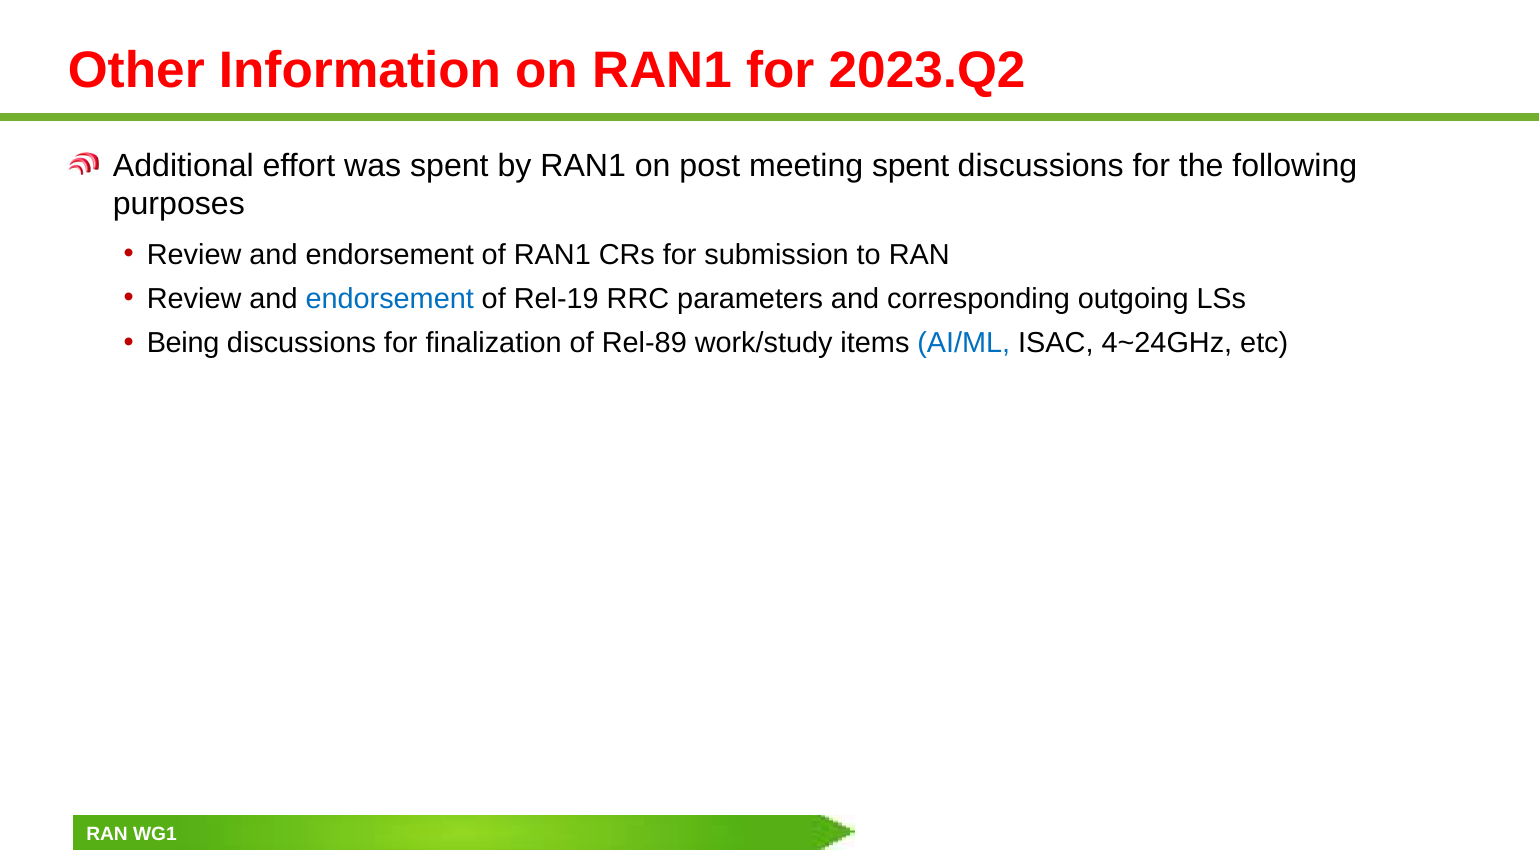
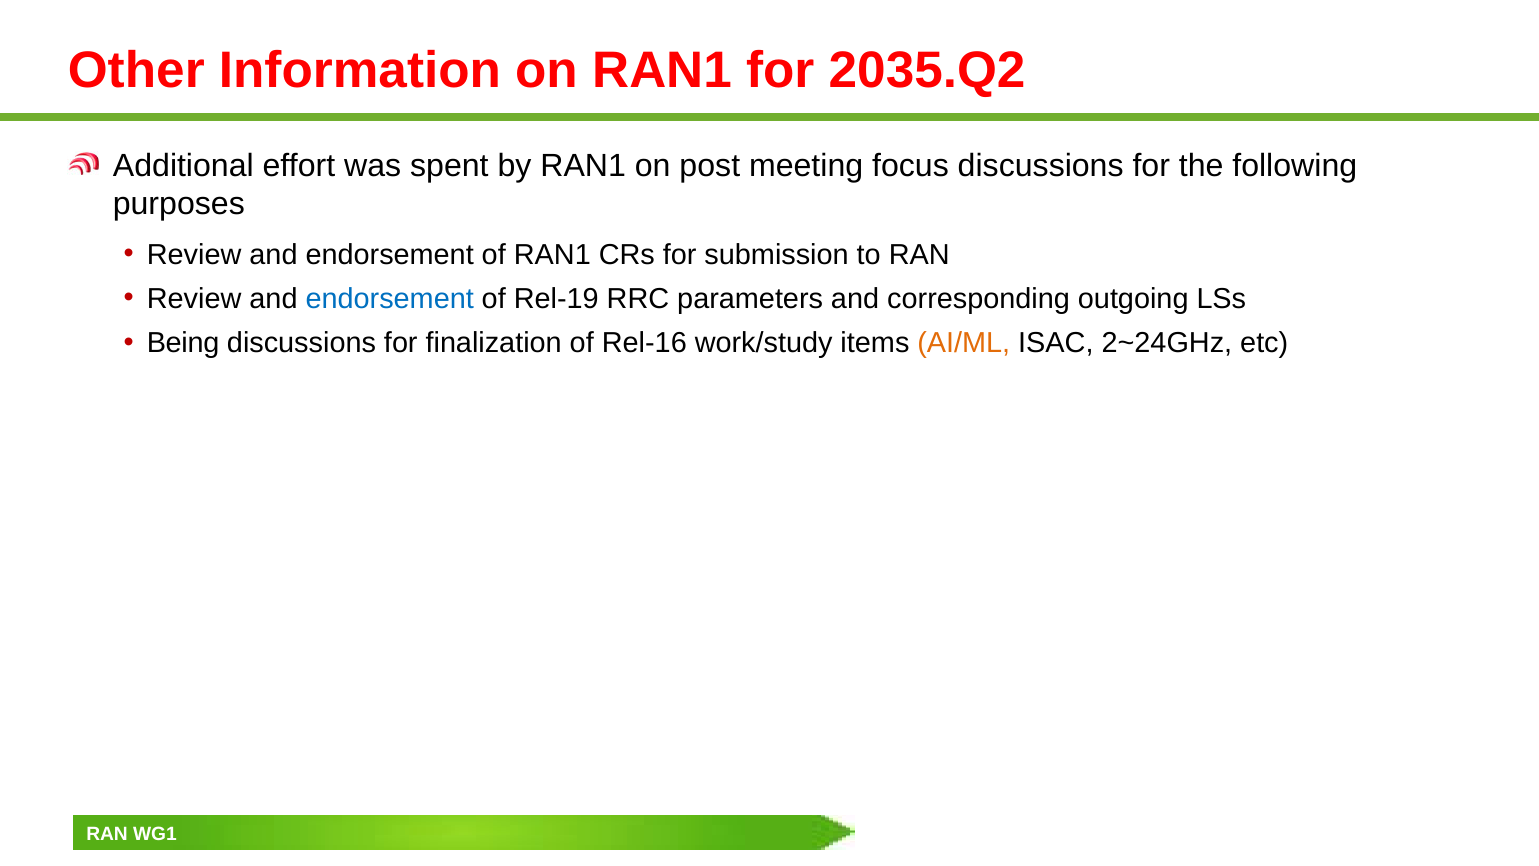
2023.Q2: 2023.Q2 -> 2035.Q2
meeting spent: spent -> focus
Rel-89: Rel-89 -> Rel-16
AI/ML colour: blue -> orange
4~24GHz: 4~24GHz -> 2~24GHz
